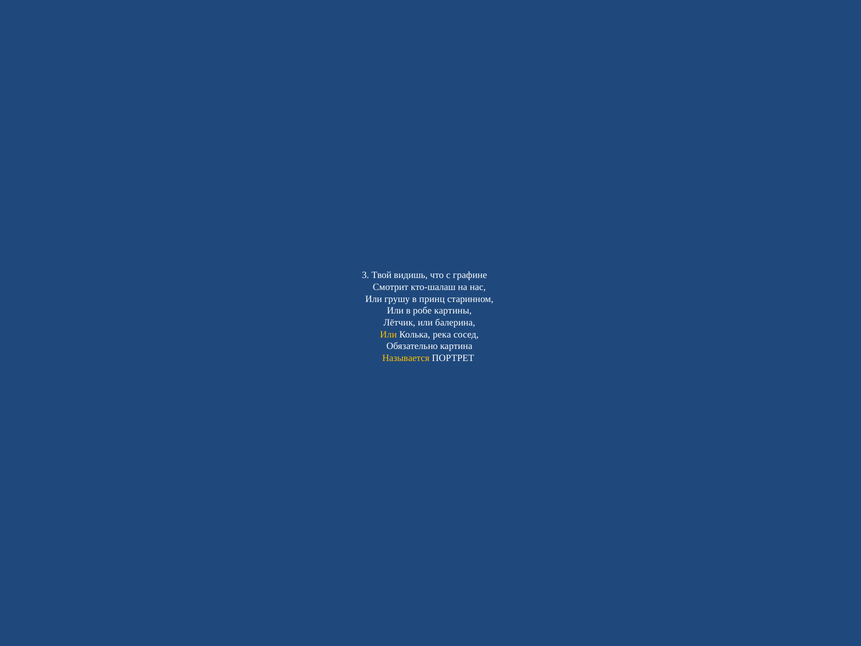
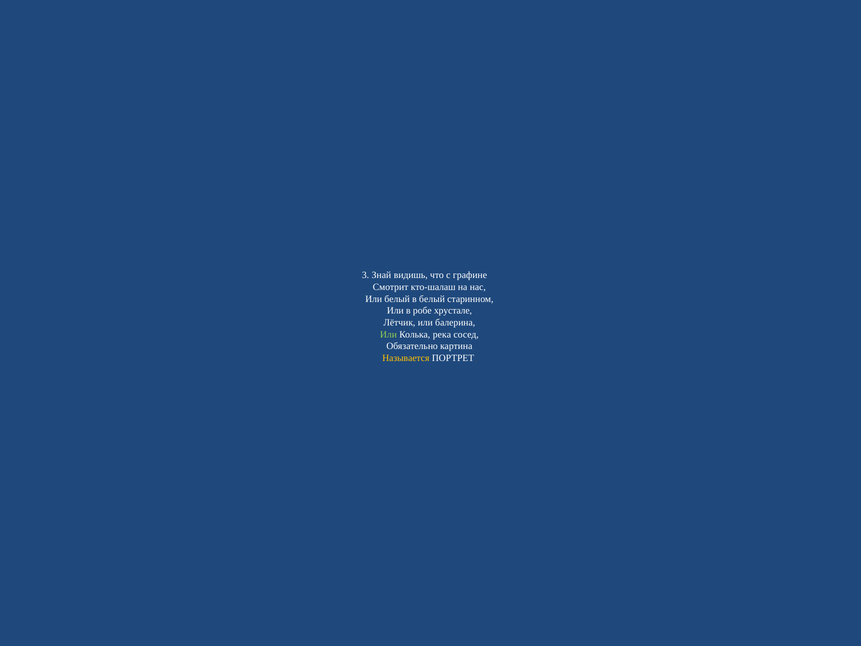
Твой: Твой -> Знай
Или грушу: грушу -> белый
в принц: принц -> белый
картины: картины -> хрустале
Или at (388, 334) colour: yellow -> light green
